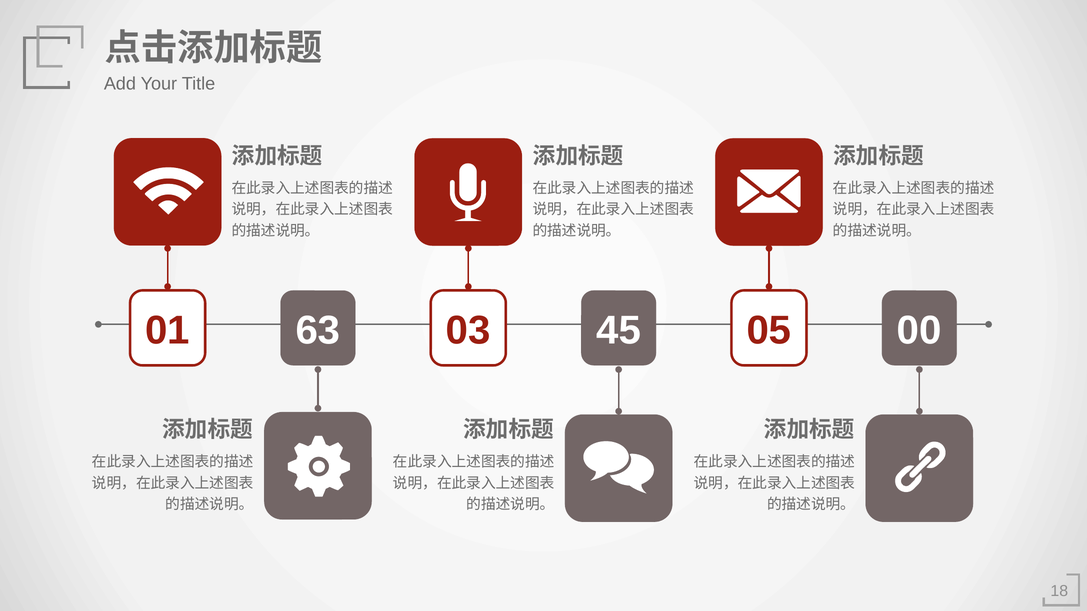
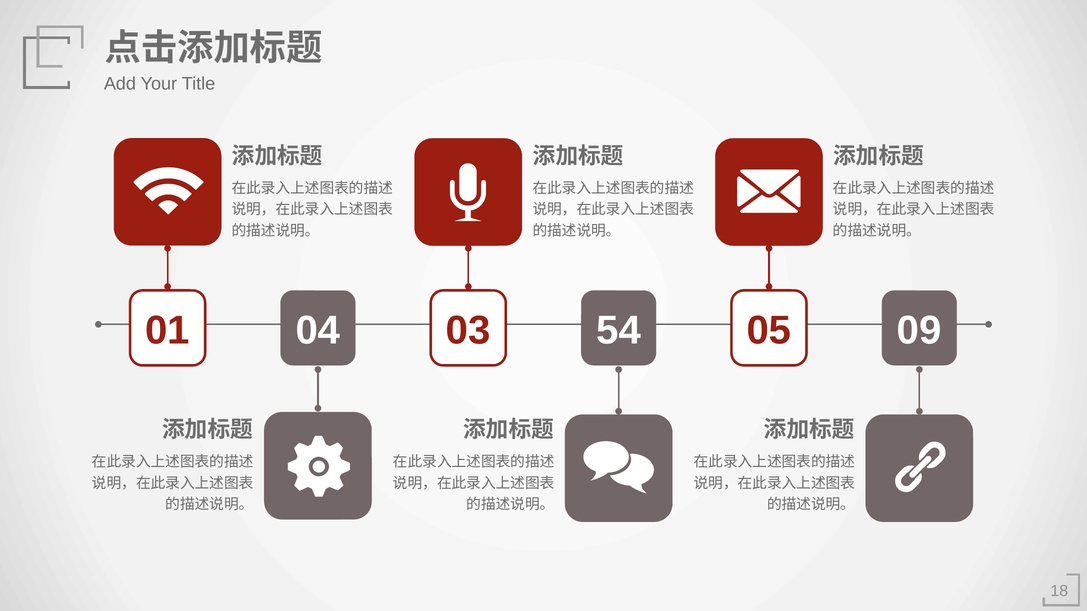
63: 63 -> 04
45: 45 -> 54
00: 00 -> 09
